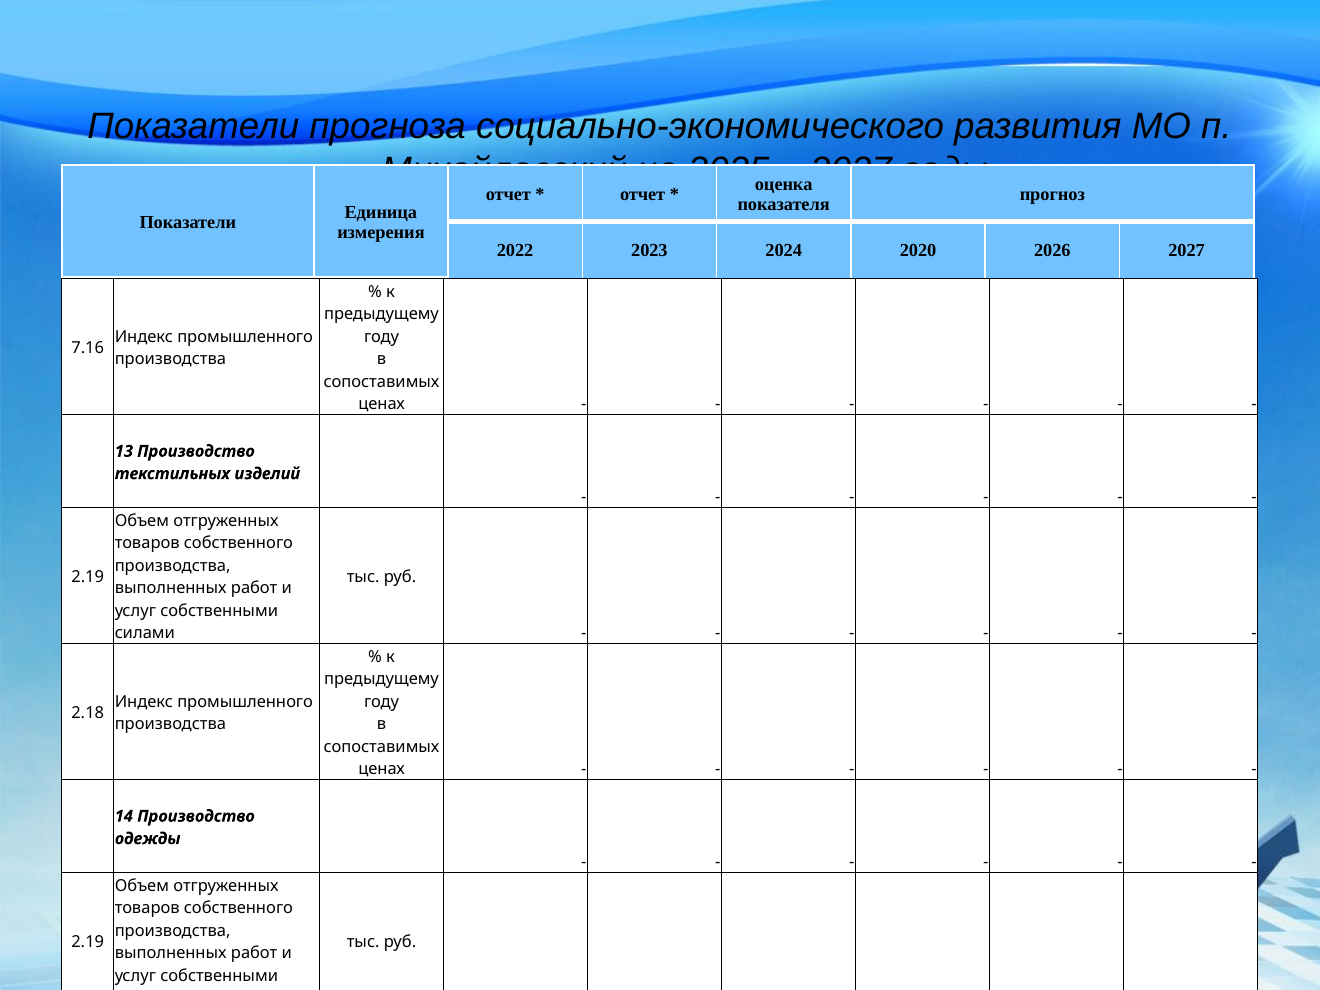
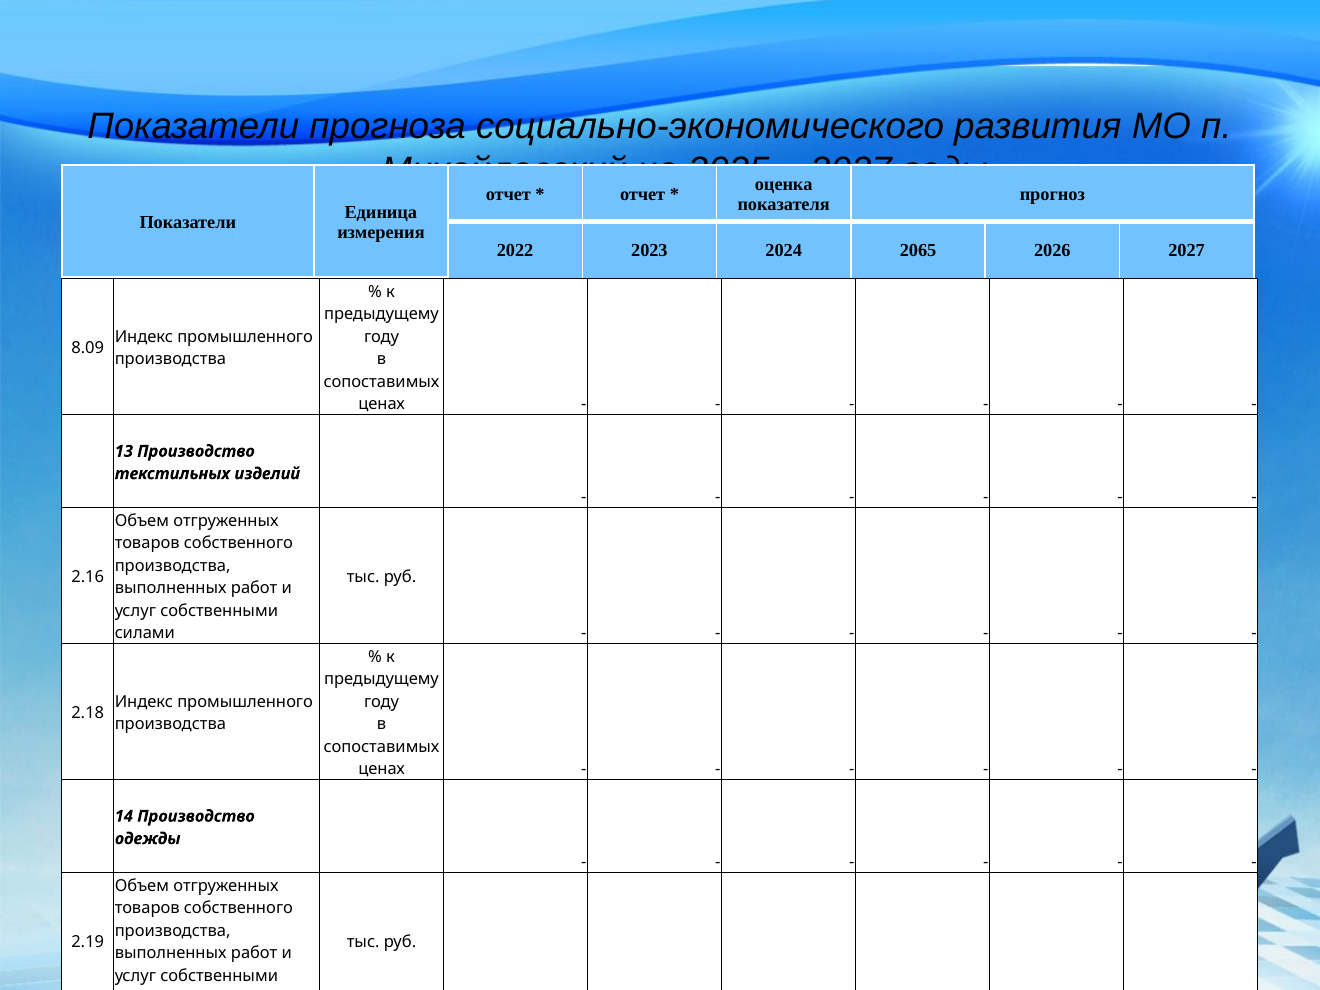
2020: 2020 -> 2065
7.16: 7.16 -> 8.09
2.19 at (88, 577): 2.19 -> 2.16
